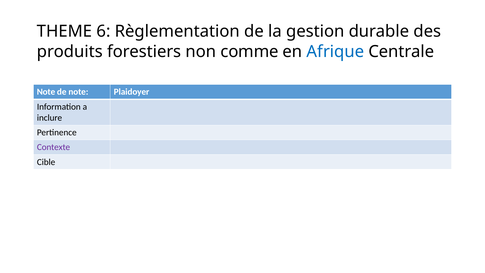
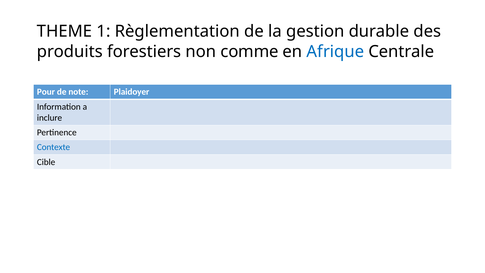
6: 6 -> 1
Note at (46, 92): Note -> Pour
Contexte colour: purple -> blue
